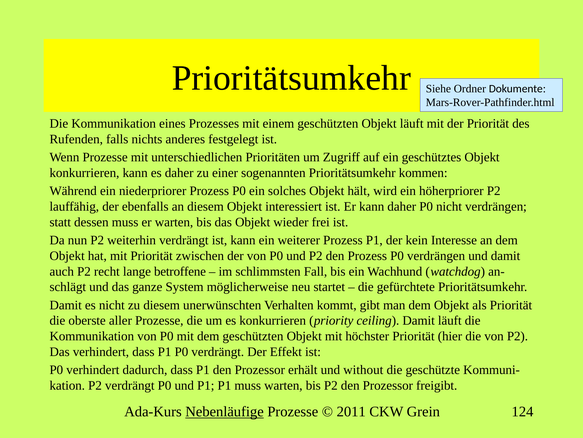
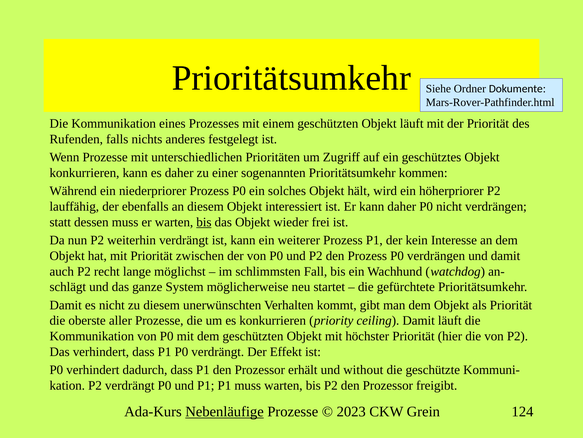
bis at (204, 222) underline: none -> present
betroffene: betroffene -> möglichst
2011: 2011 -> 2023
